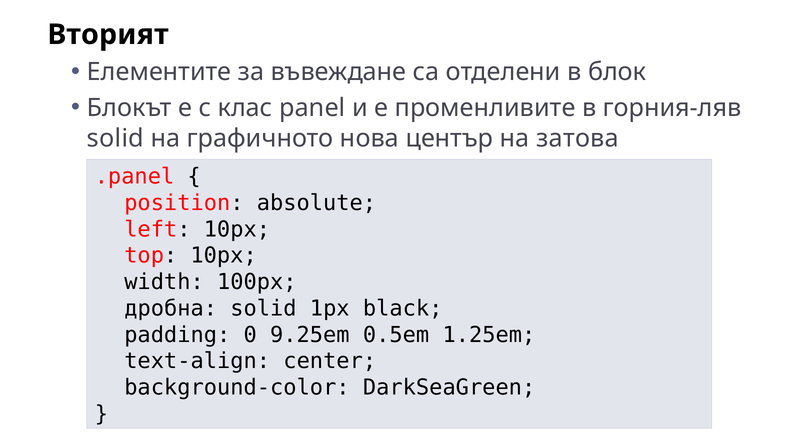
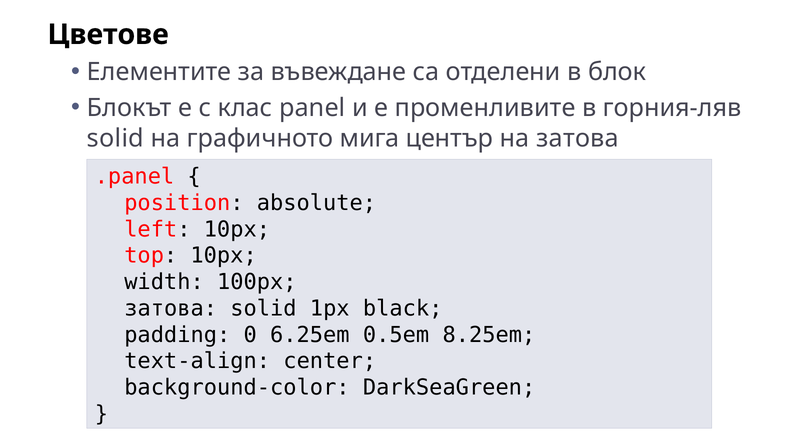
Вторият: Вторият -> Цветове
нова: нова -> мига
дробна at (171, 308): дробна -> затова
9.25em: 9.25em -> 6.25em
1.25em: 1.25em -> 8.25em
